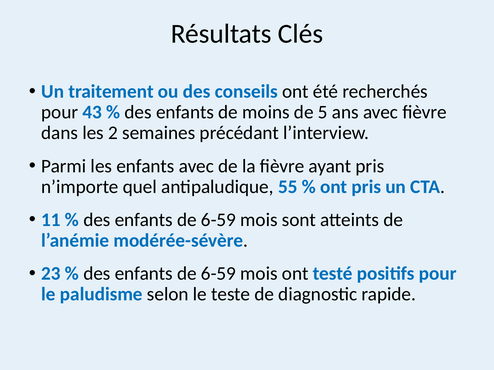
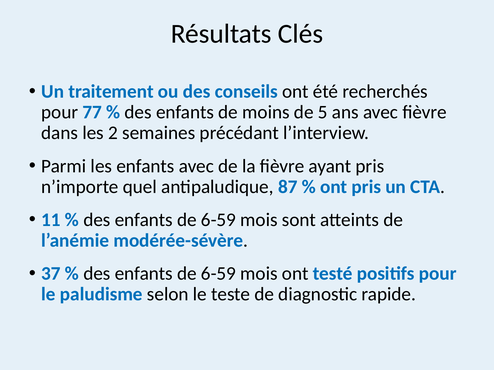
43: 43 -> 77
55: 55 -> 87
23: 23 -> 37
